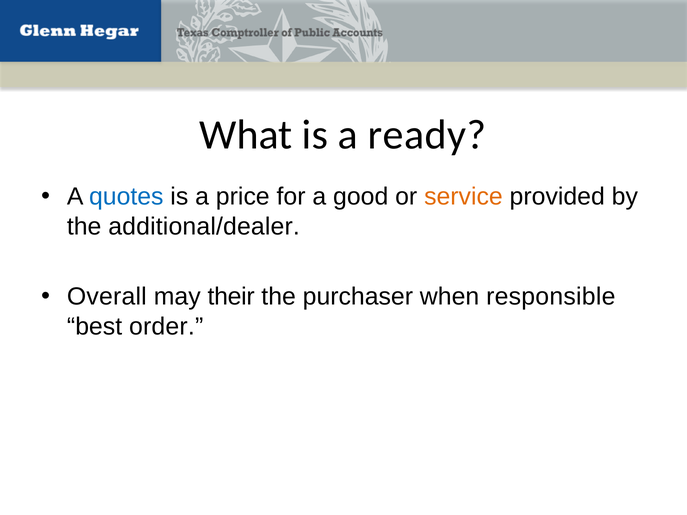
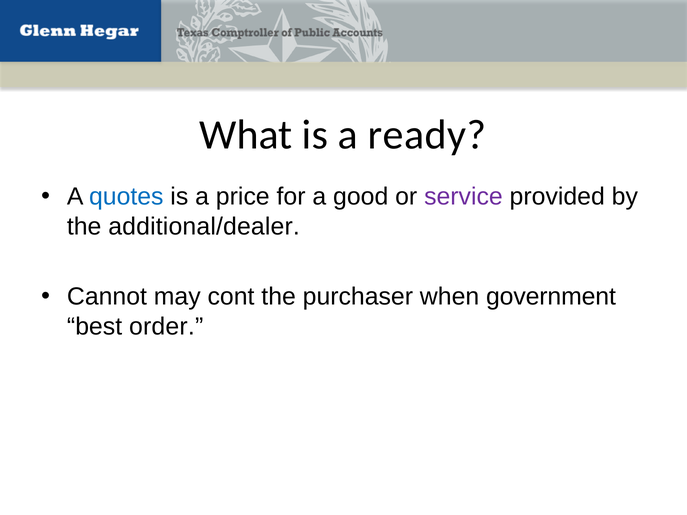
service colour: orange -> purple
Overall: Overall -> Cannot
their: their -> cont
responsible: responsible -> government
